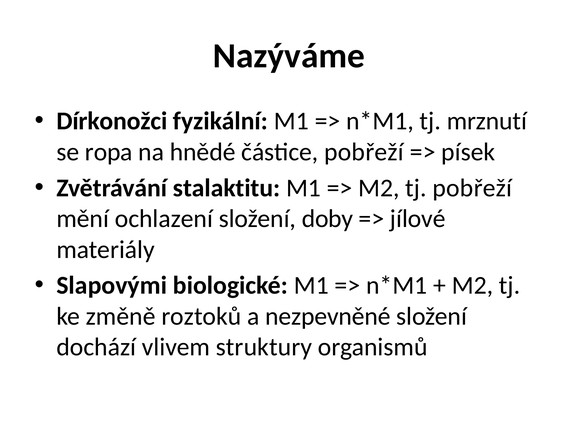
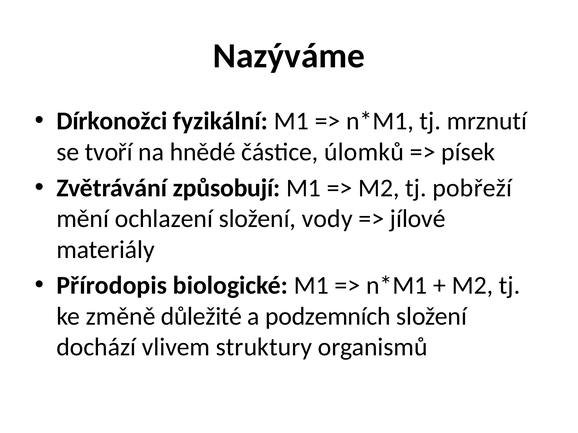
ropa: ropa -> tvoří
částice pobřeží: pobřeží -> úlomků
stalaktitu: stalaktitu -> způsobují
doby: doby -> vody
Slapovými: Slapovými -> Přírodopis
roztoků: roztoků -> důležité
nezpevněné: nezpevněné -> podzemních
